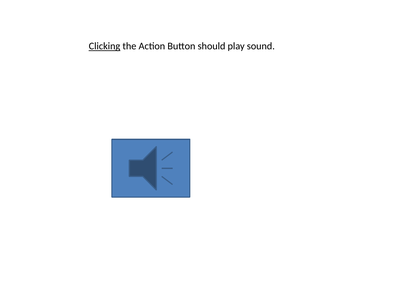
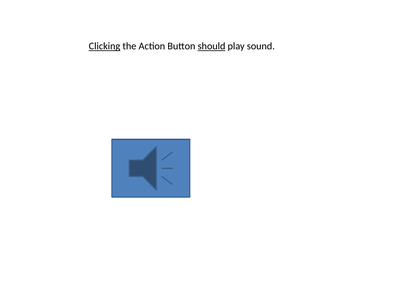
should underline: none -> present
